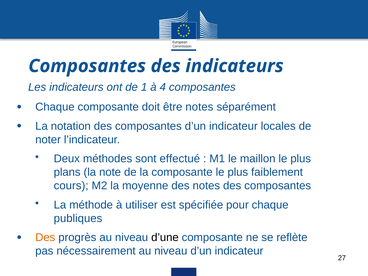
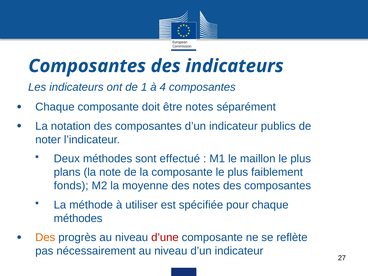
locales: locales -> publics
cours: cours -> fonds
publiques at (78, 218): publiques -> méthodes
d’une colour: black -> red
